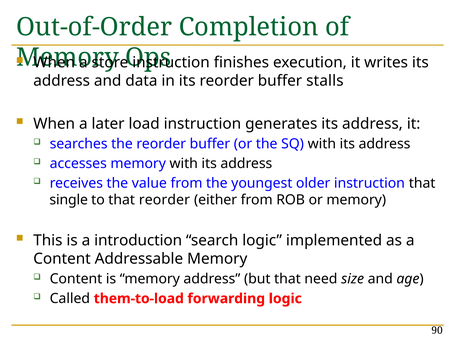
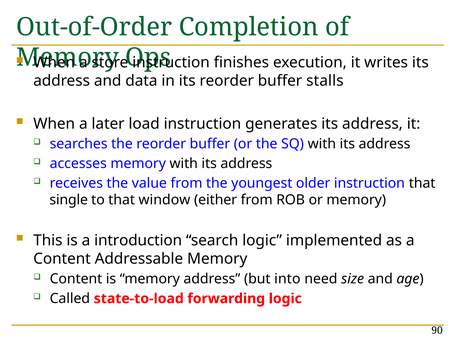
that reorder: reorder -> window
but that: that -> into
them-to-load: them-to-load -> state-to-load
